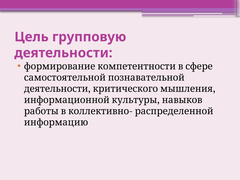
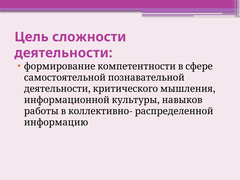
групповую: групповую -> сложности
